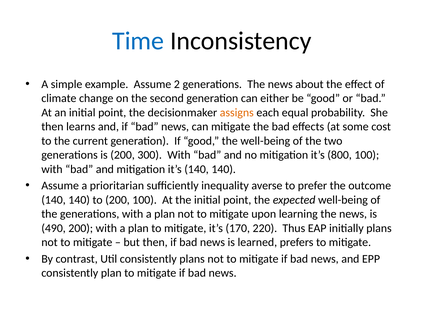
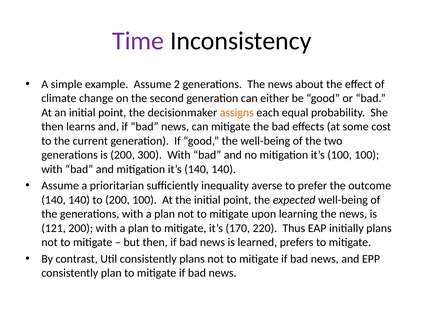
Time colour: blue -> purple
it’s 800: 800 -> 100
490: 490 -> 121
